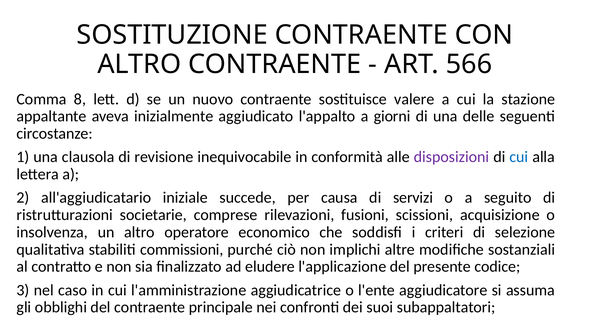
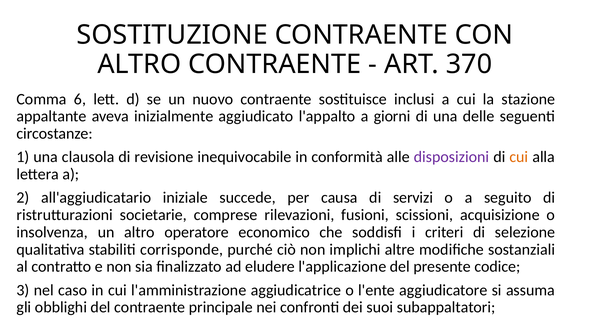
566: 566 -> 370
8: 8 -> 6
valere: valere -> inclusi
cui at (519, 157) colour: blue -> orange
commissioni: commissioni -> corrisponde
